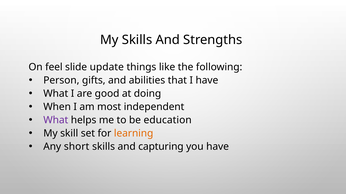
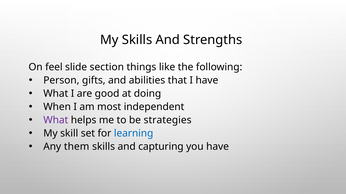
update: update -> section
education: education -> strategies
learning colour: orange -> blue
short: short -> them
